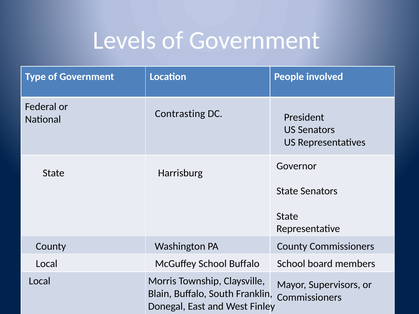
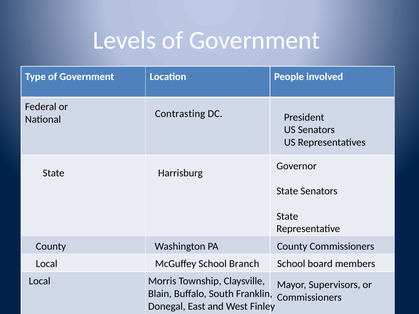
School Buffalo: Buffalo -> Branch
